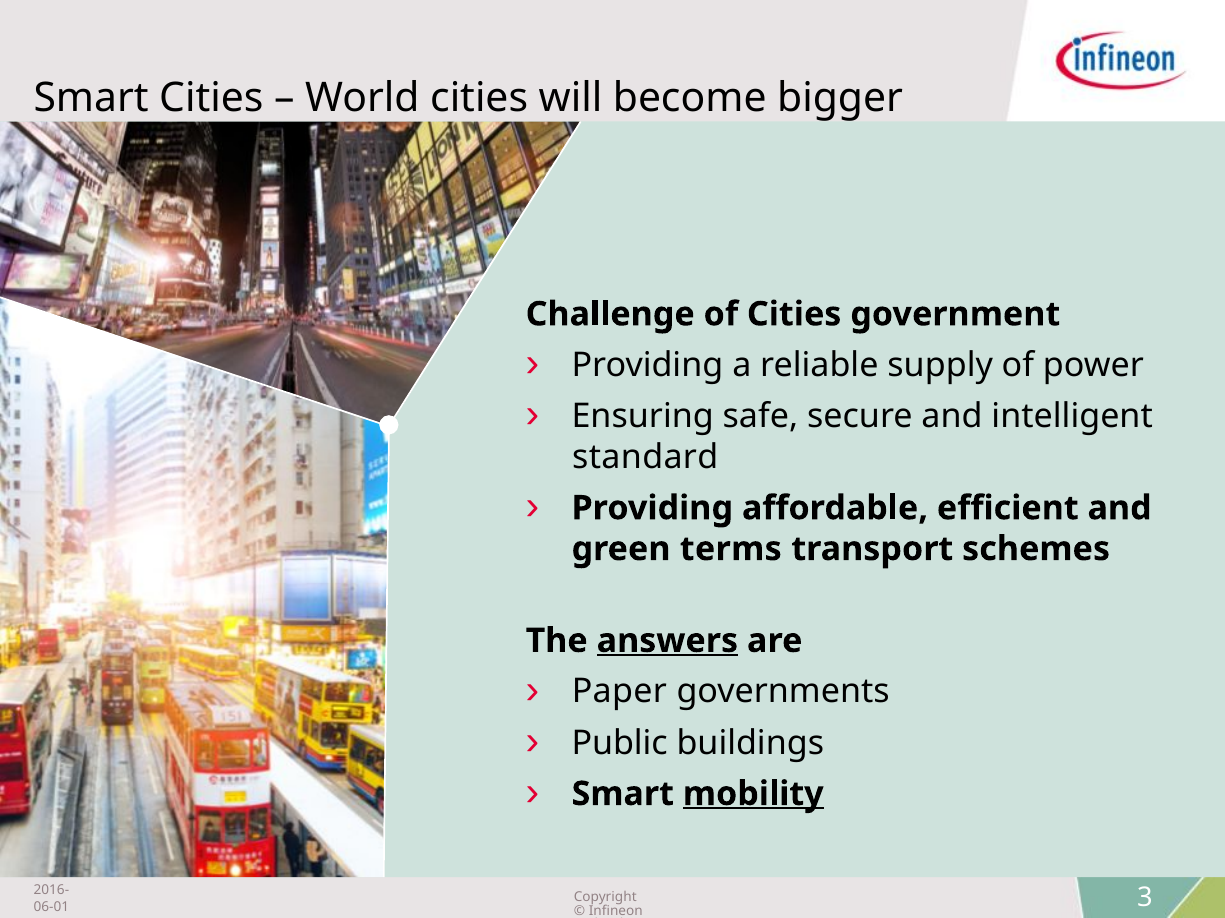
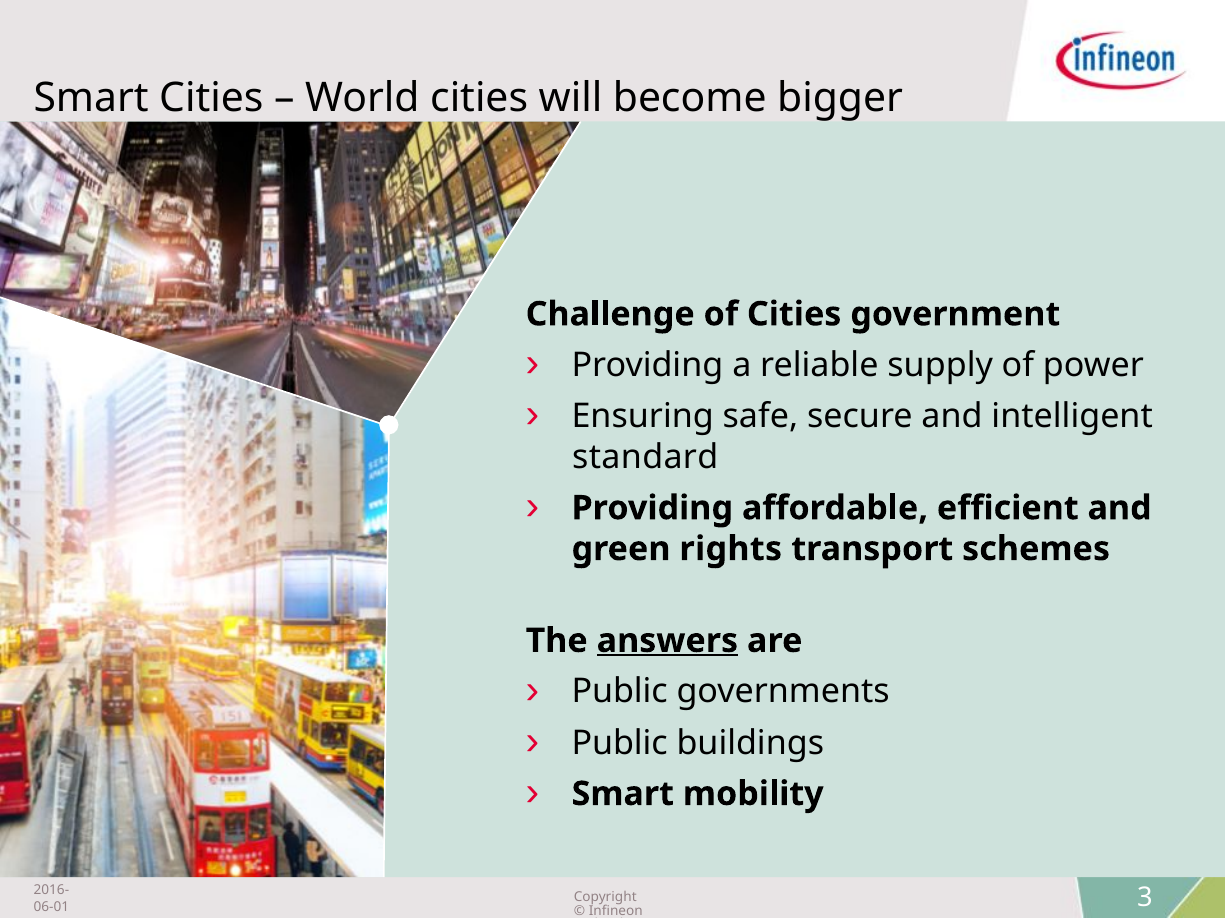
green terms: terms -> rights
Paper at (619, 692): Paper -> Public
mobility underline: present -> none
